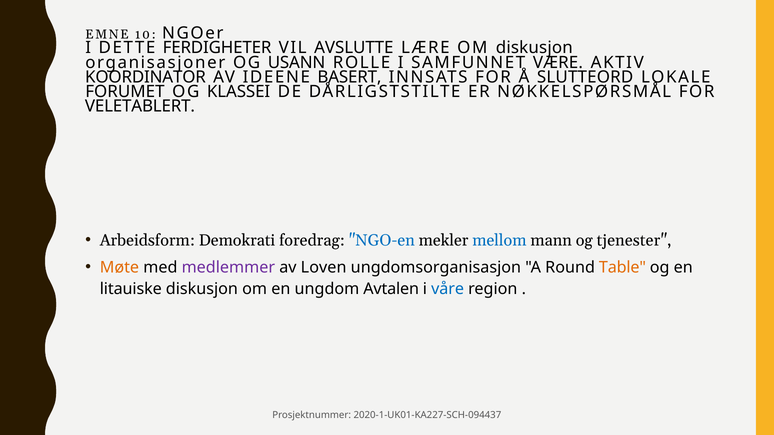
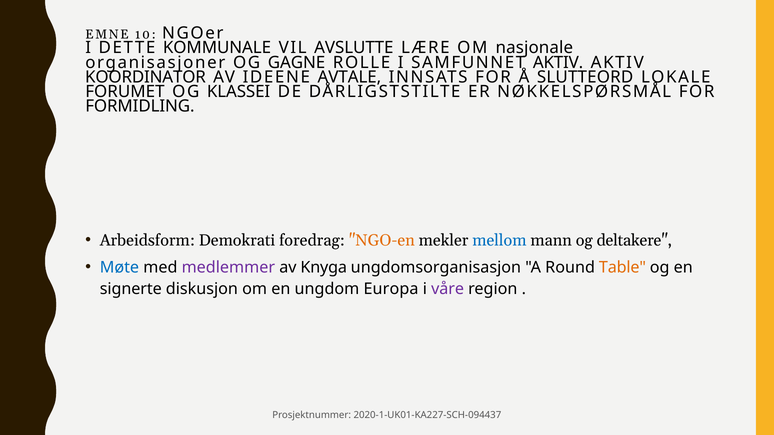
FERDIGHETER: FERDIGHETER -> KOMMUNALE
OM diskusjon: diskusjon -> nasjonale
USANN: USANN -> GAGNE
SAMFUNNET VÆRE: VÆRE -> AKTIV
BASERT: BASERT -> AVTALE
VELETABLERT: VELETABLERT -> FORMIDLING
NGO-en colour: blue -> orange
tjenester: tjenester -> deltakere
Møte colour: orange -> blue
Loven: Loven -> Knyga
litauiske: litauiske -> signerte
Avtalen: Avtalen -> Europa
våre colour: blue -> purple
